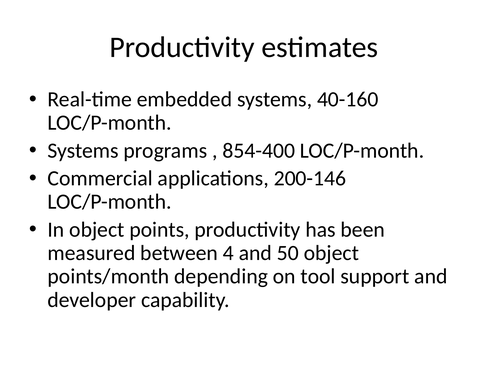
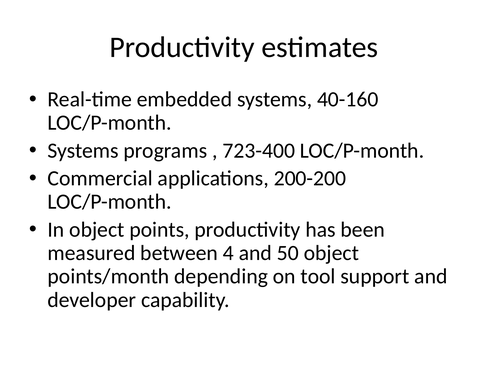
854-400: 854-400 -> 723-400
200-146: 200-146 -> 200-200
